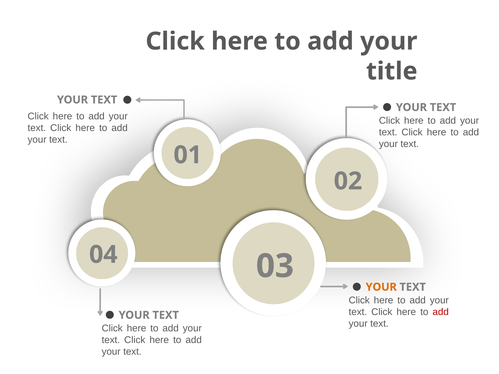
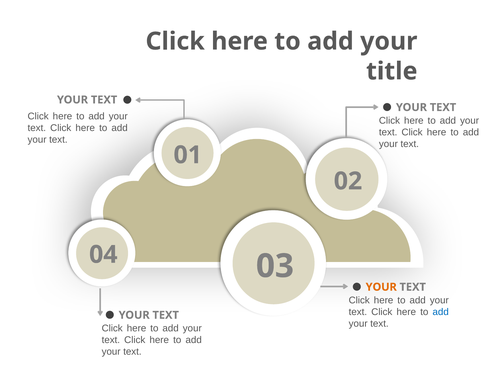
add at (441, 312) colour: red -> blue
